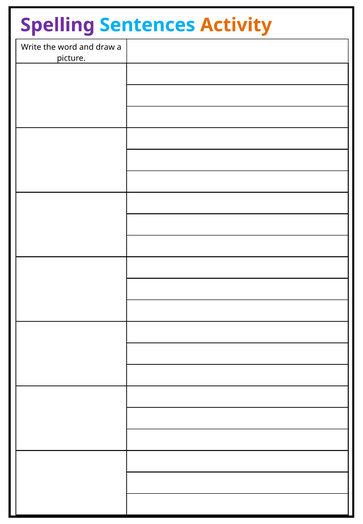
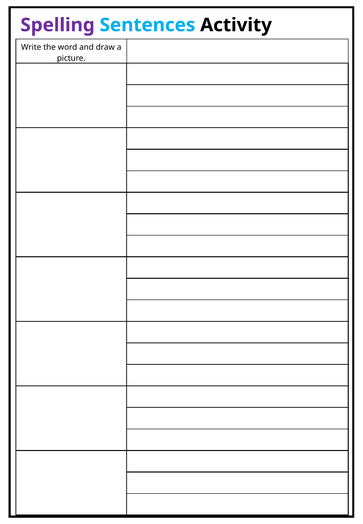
Activity colour: orange -> black
